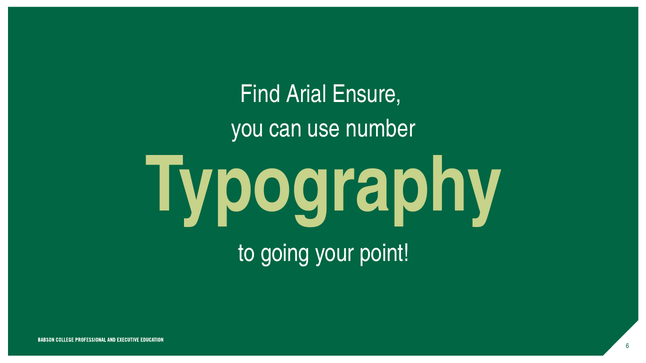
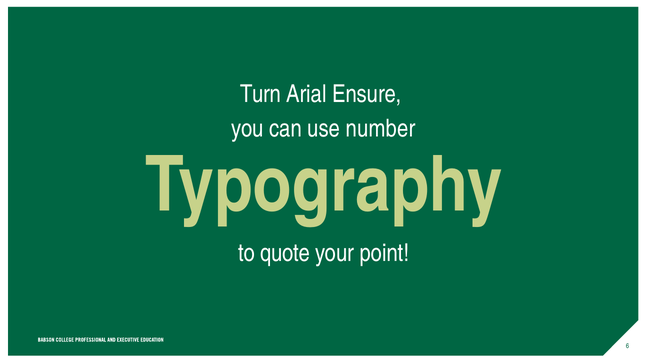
Find: Find -> Turn
going: going -> quote
